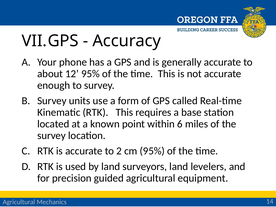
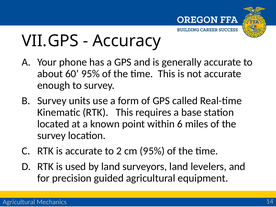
12: 12 -> 60
